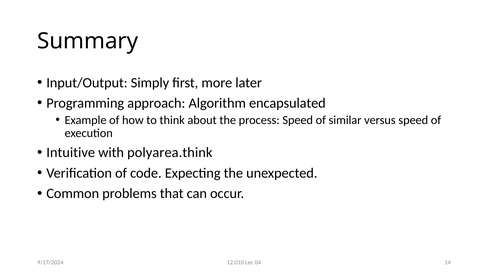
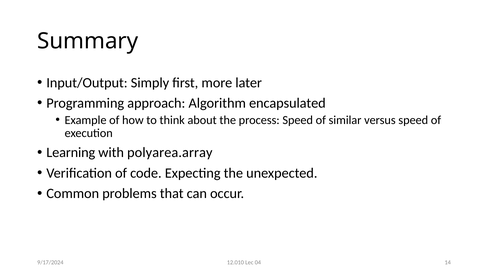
Intuitive: Intuitive -> Learning
polyarea.think: polyarea.think -> polyarea.array
